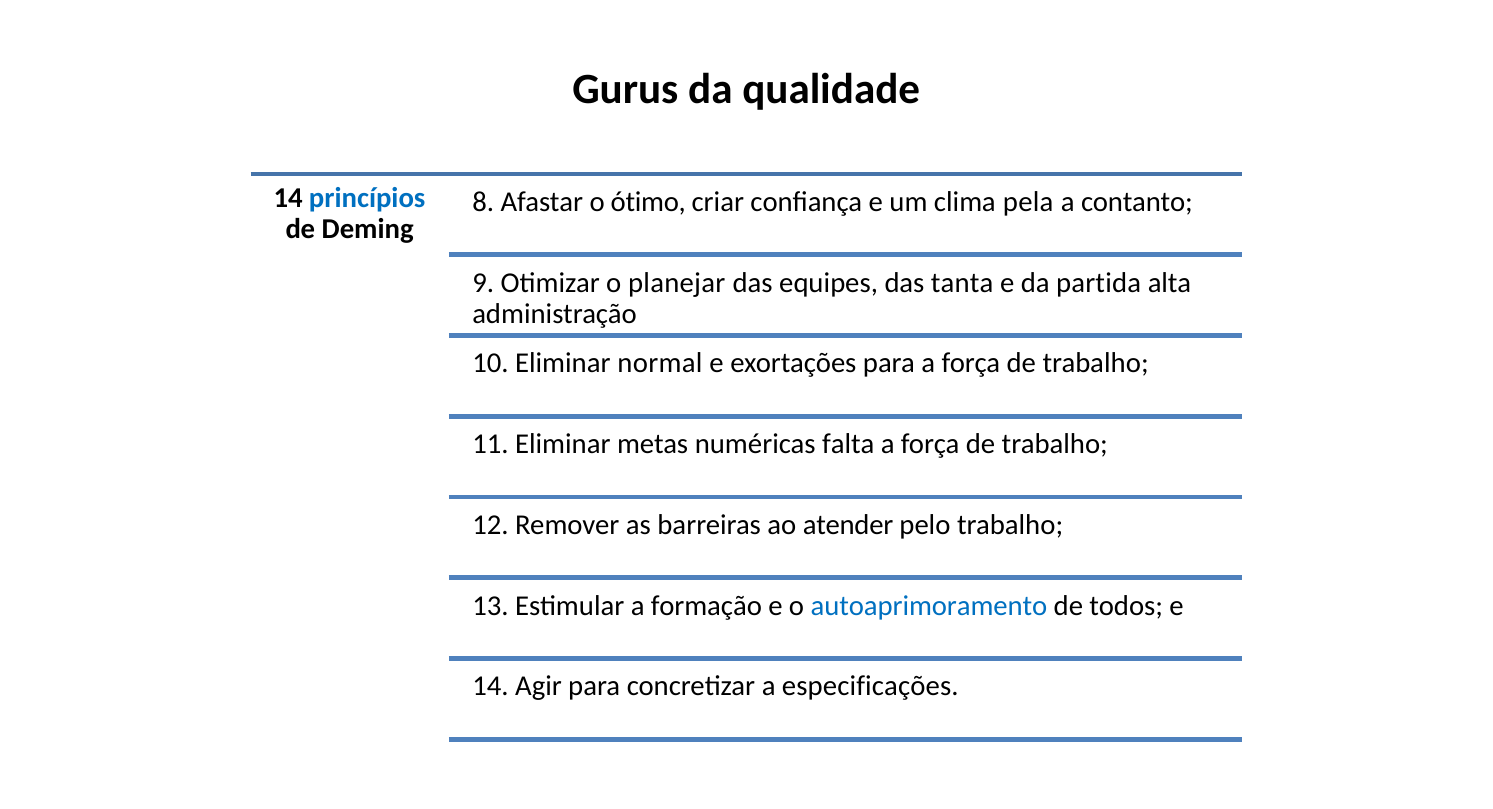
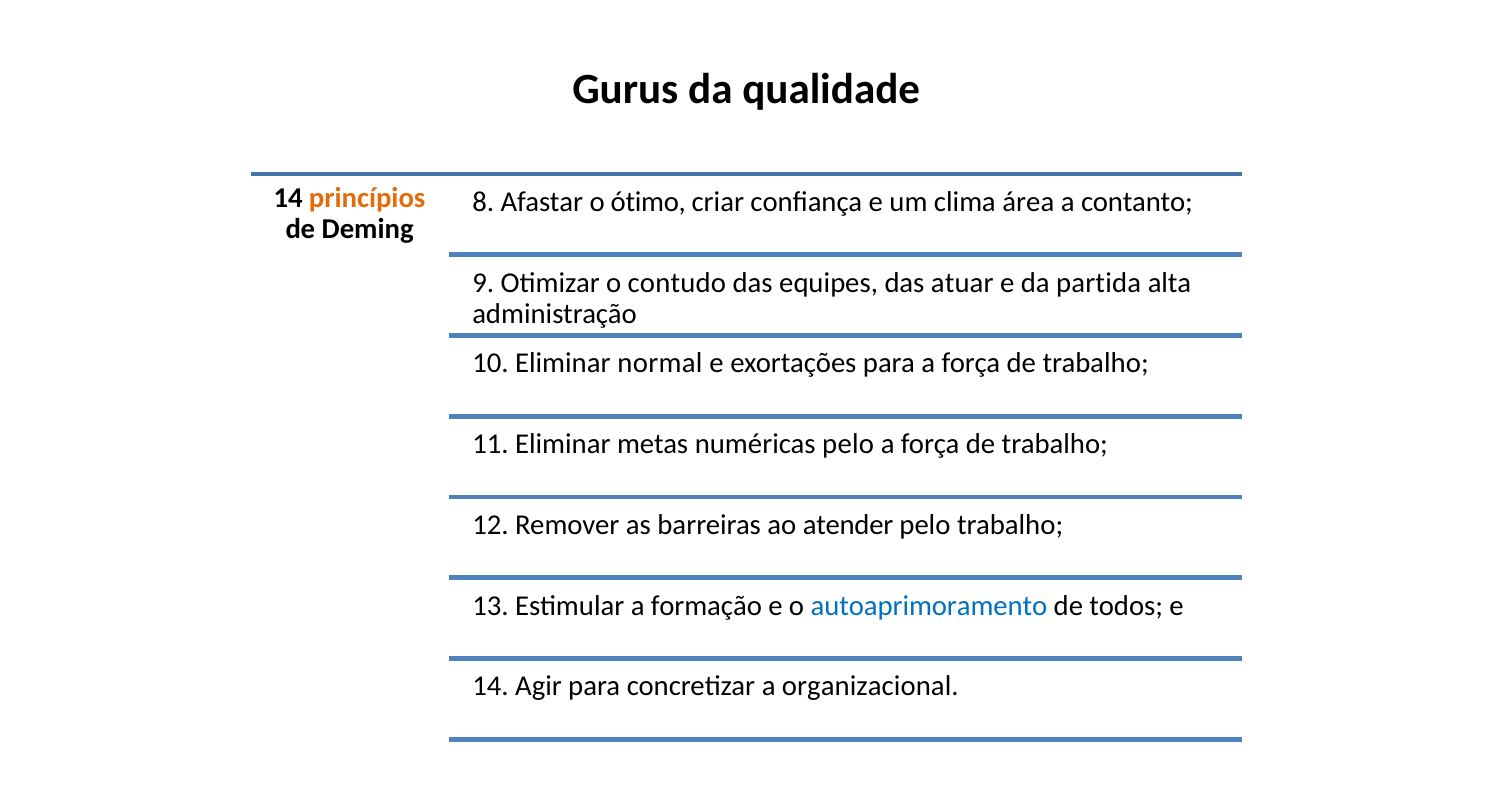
princípios colour: blue -> orange
pela: pela -> área
planejar: planejar -> contudo
tanta: tanta -> atuar
numéricas falta: falta -> pelo
especificações: especificações -> organizacional
